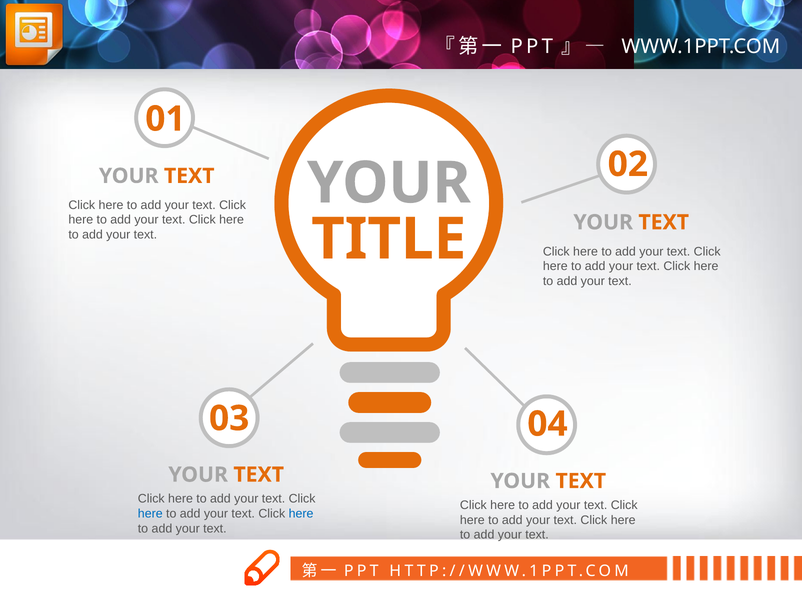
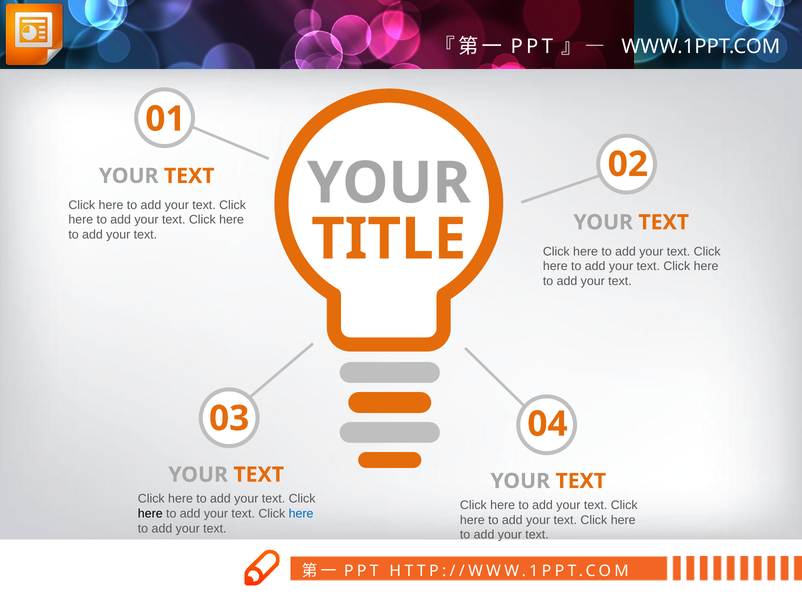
here at (150, 514) colour: blue -> black
